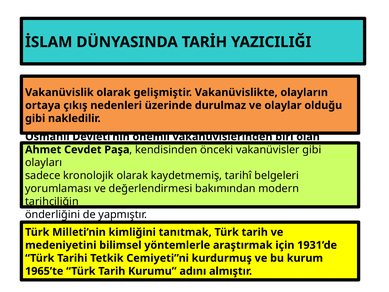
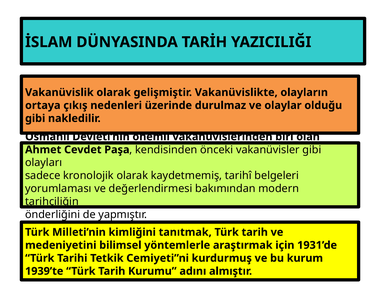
1965’te: 1965’te -> 1939’te
